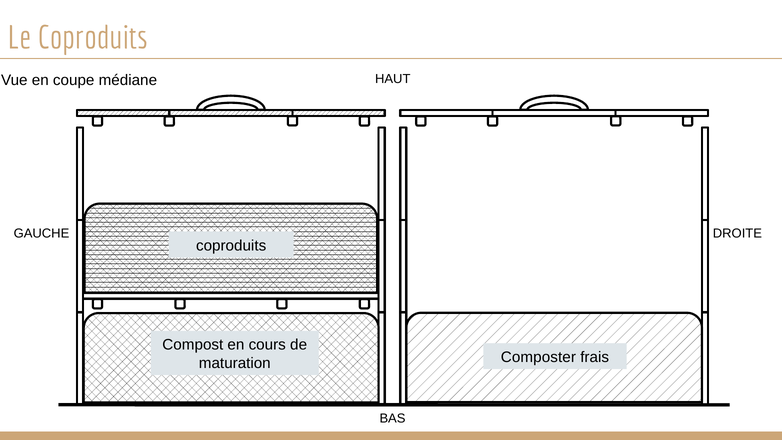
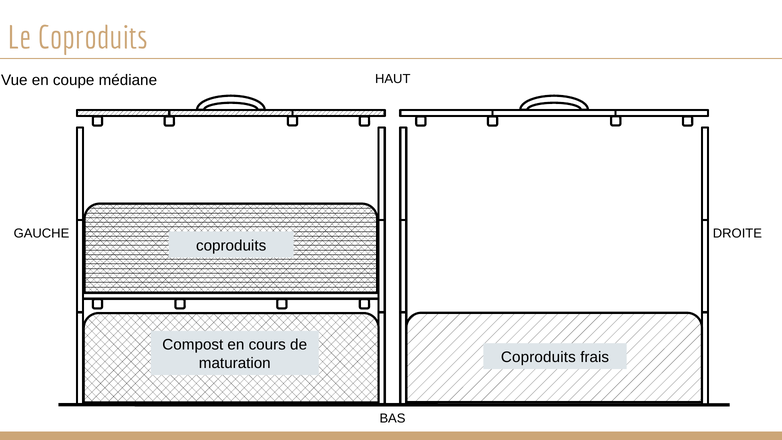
Composter at (538, 357): Composter -> Coproduits
